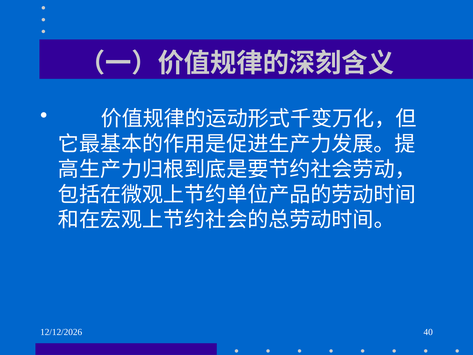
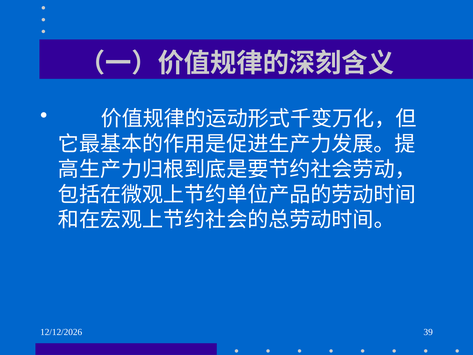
40: 40 -> 39
